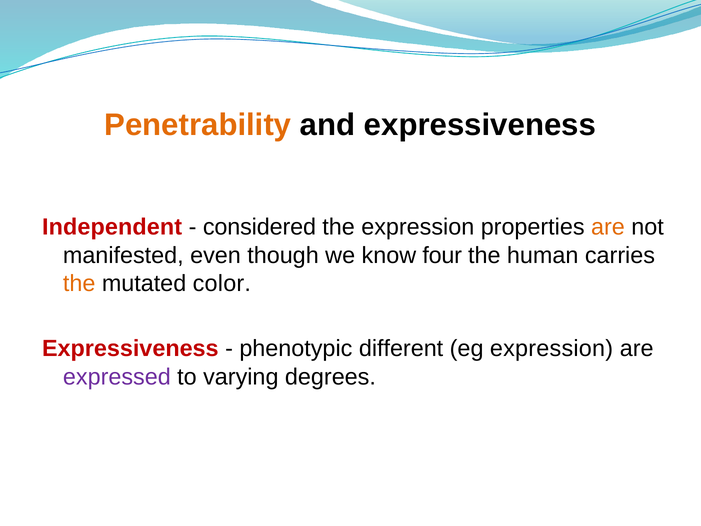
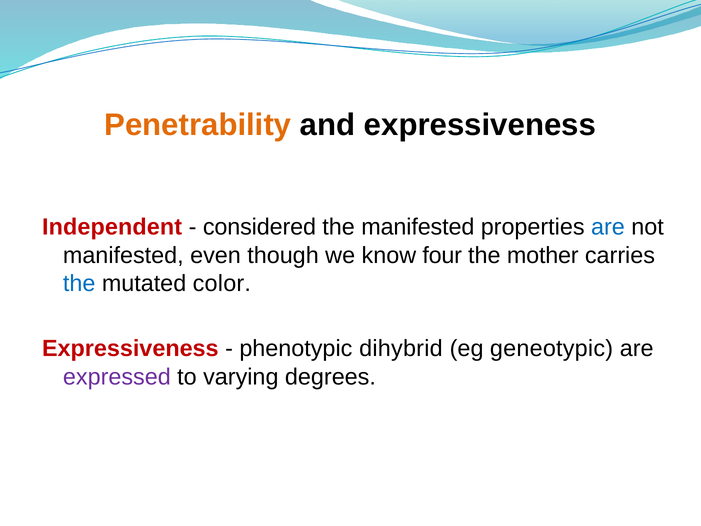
the expression: expression -> manifested
are at (608, 227) colour: orange -> blue
human: human -> mother
the at (79, 283) colour: orange -> blue
different: different -> dihybrid
eg expression: expression -> geneotypic
